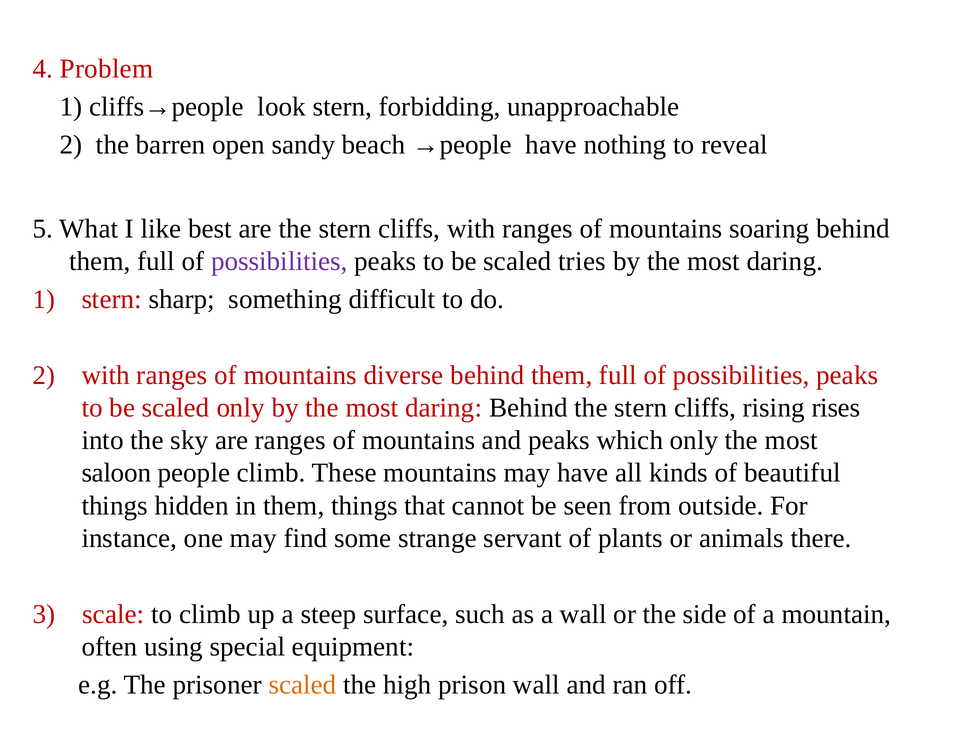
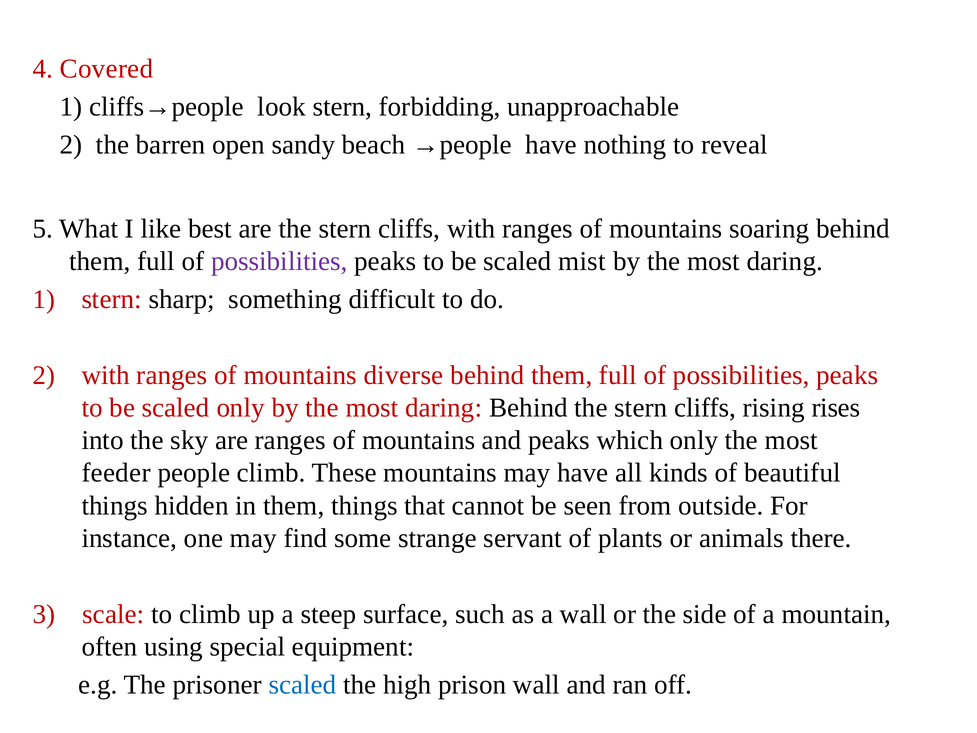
Problem: Problem -> Covered
tries: tries -> mist
saloon: saloon -> feeder
scaled at (302, 685) colour: orange -> blue
